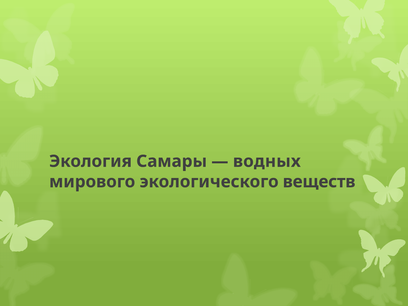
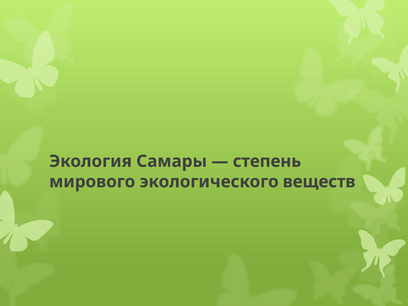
водных: водных -> степень
